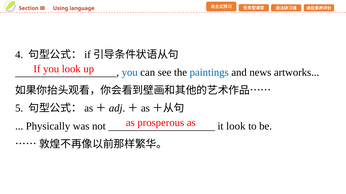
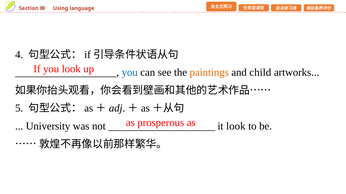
paintings colour: blue -> orange
news: news -> child
Physically: Physically -> University
